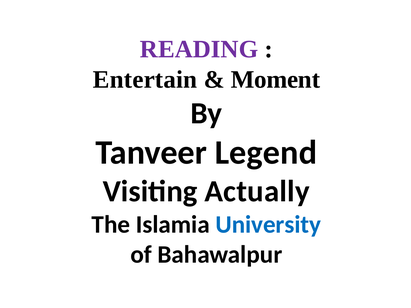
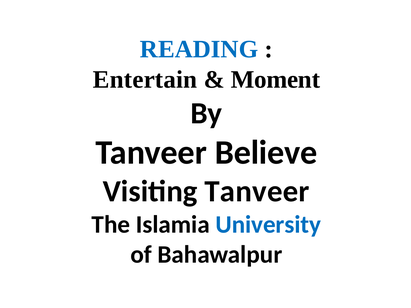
READING colour: purple -> blue
Legend: Legend -> Believe
Visiting Actually: Actually -> Tanveer
